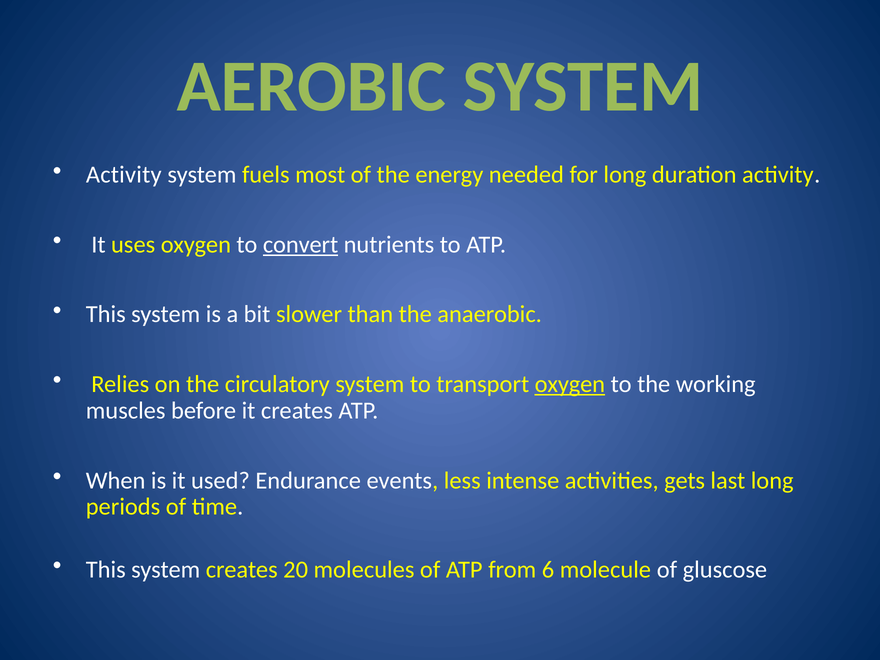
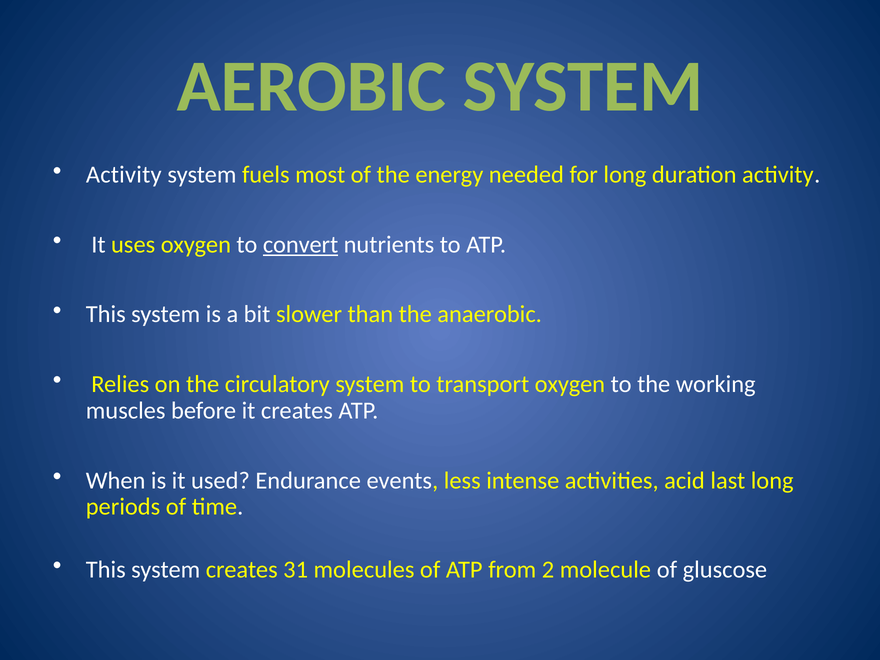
oxygen at (570, 384) underline: present -> none
gets: gets -> acid
20: 20 -> 31
6: 6 -> 2
